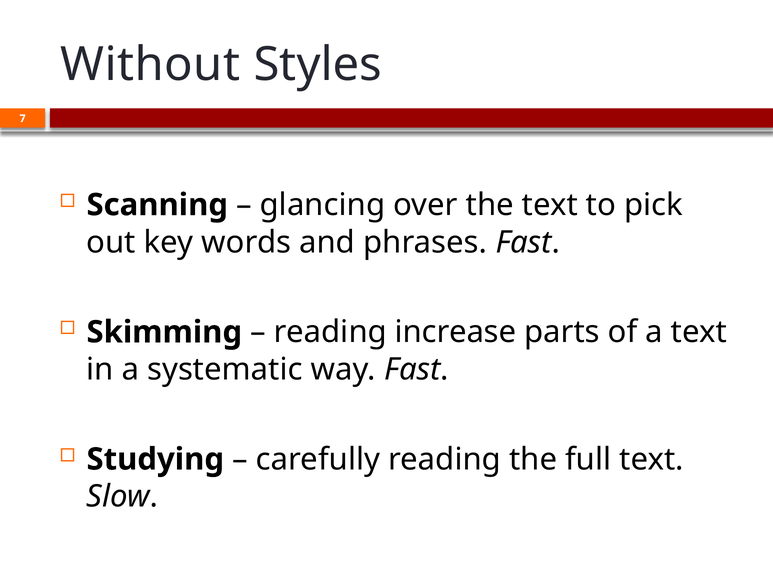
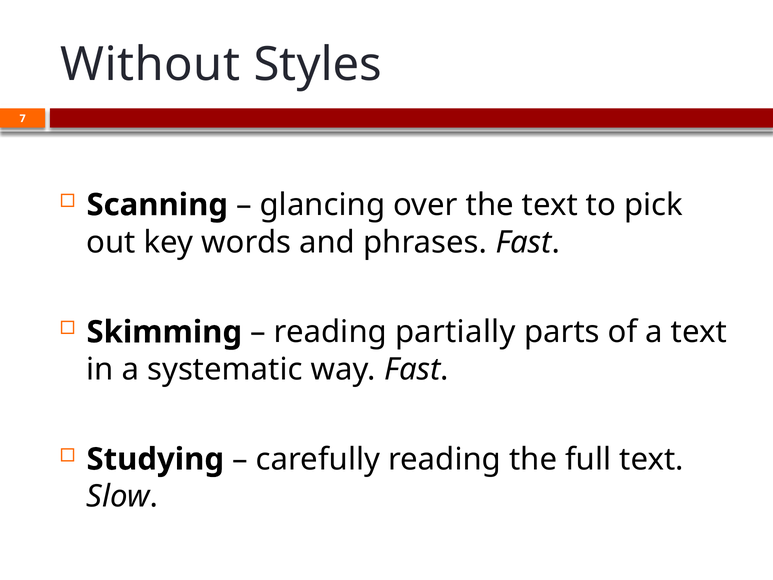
increase: increase -> partially
